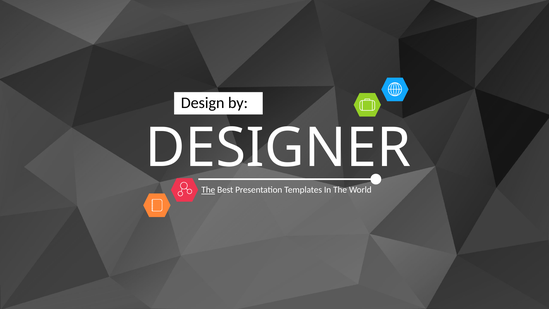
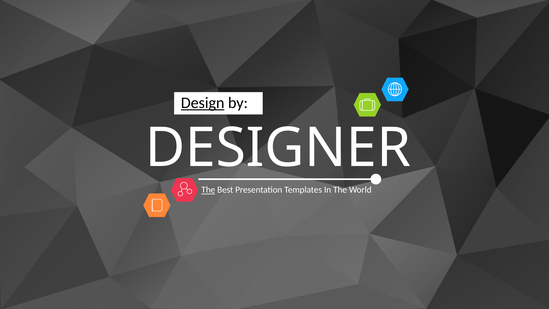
Design underline: none -> present
